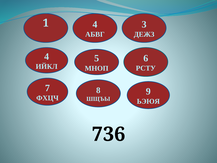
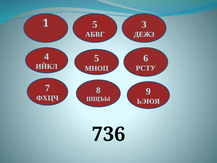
1 4: 4 -> 5
